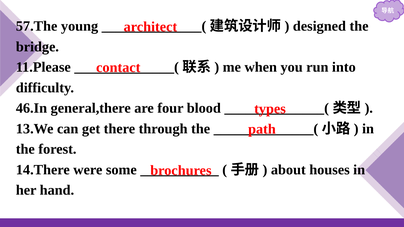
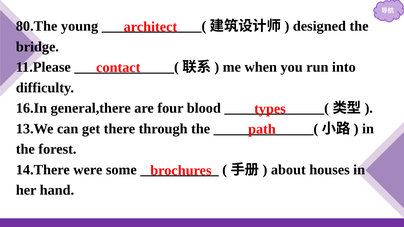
57.The: 57.The -> 80.The
46.In: 46.In -> 16.In
